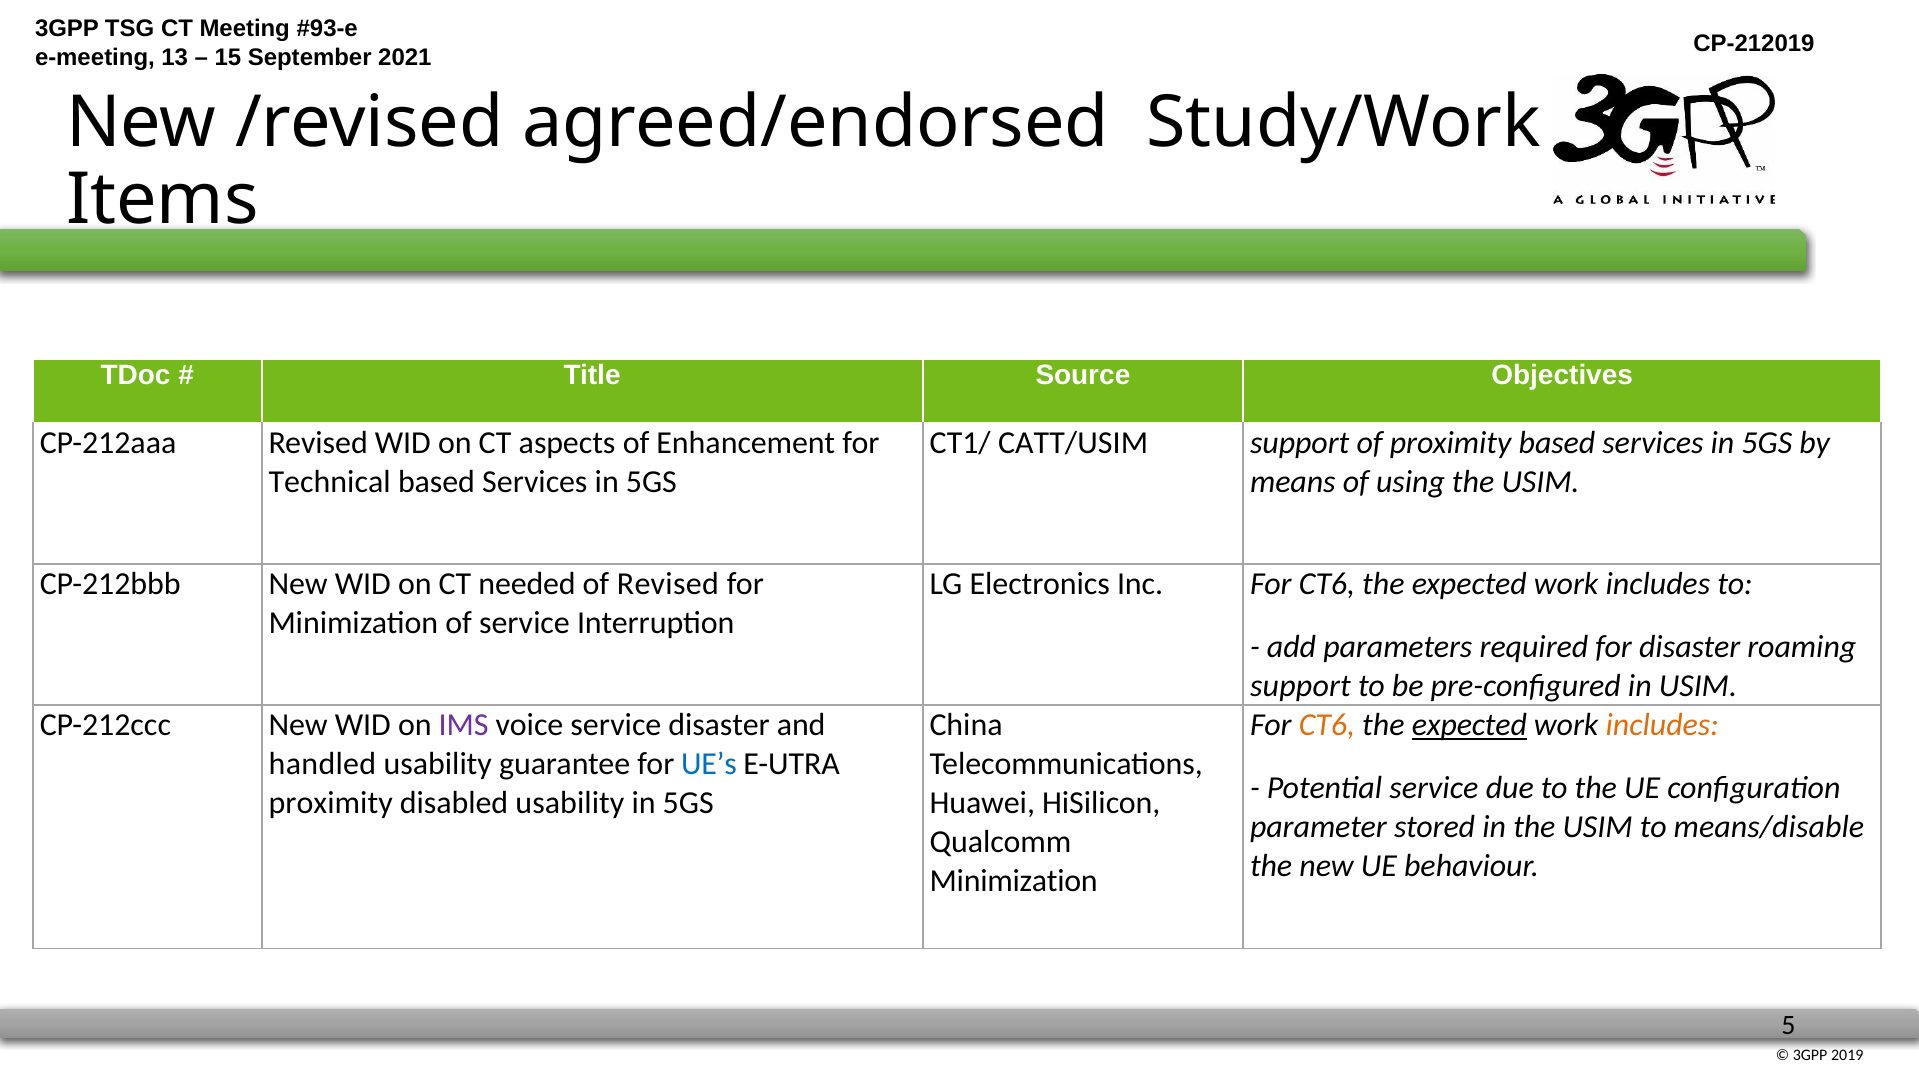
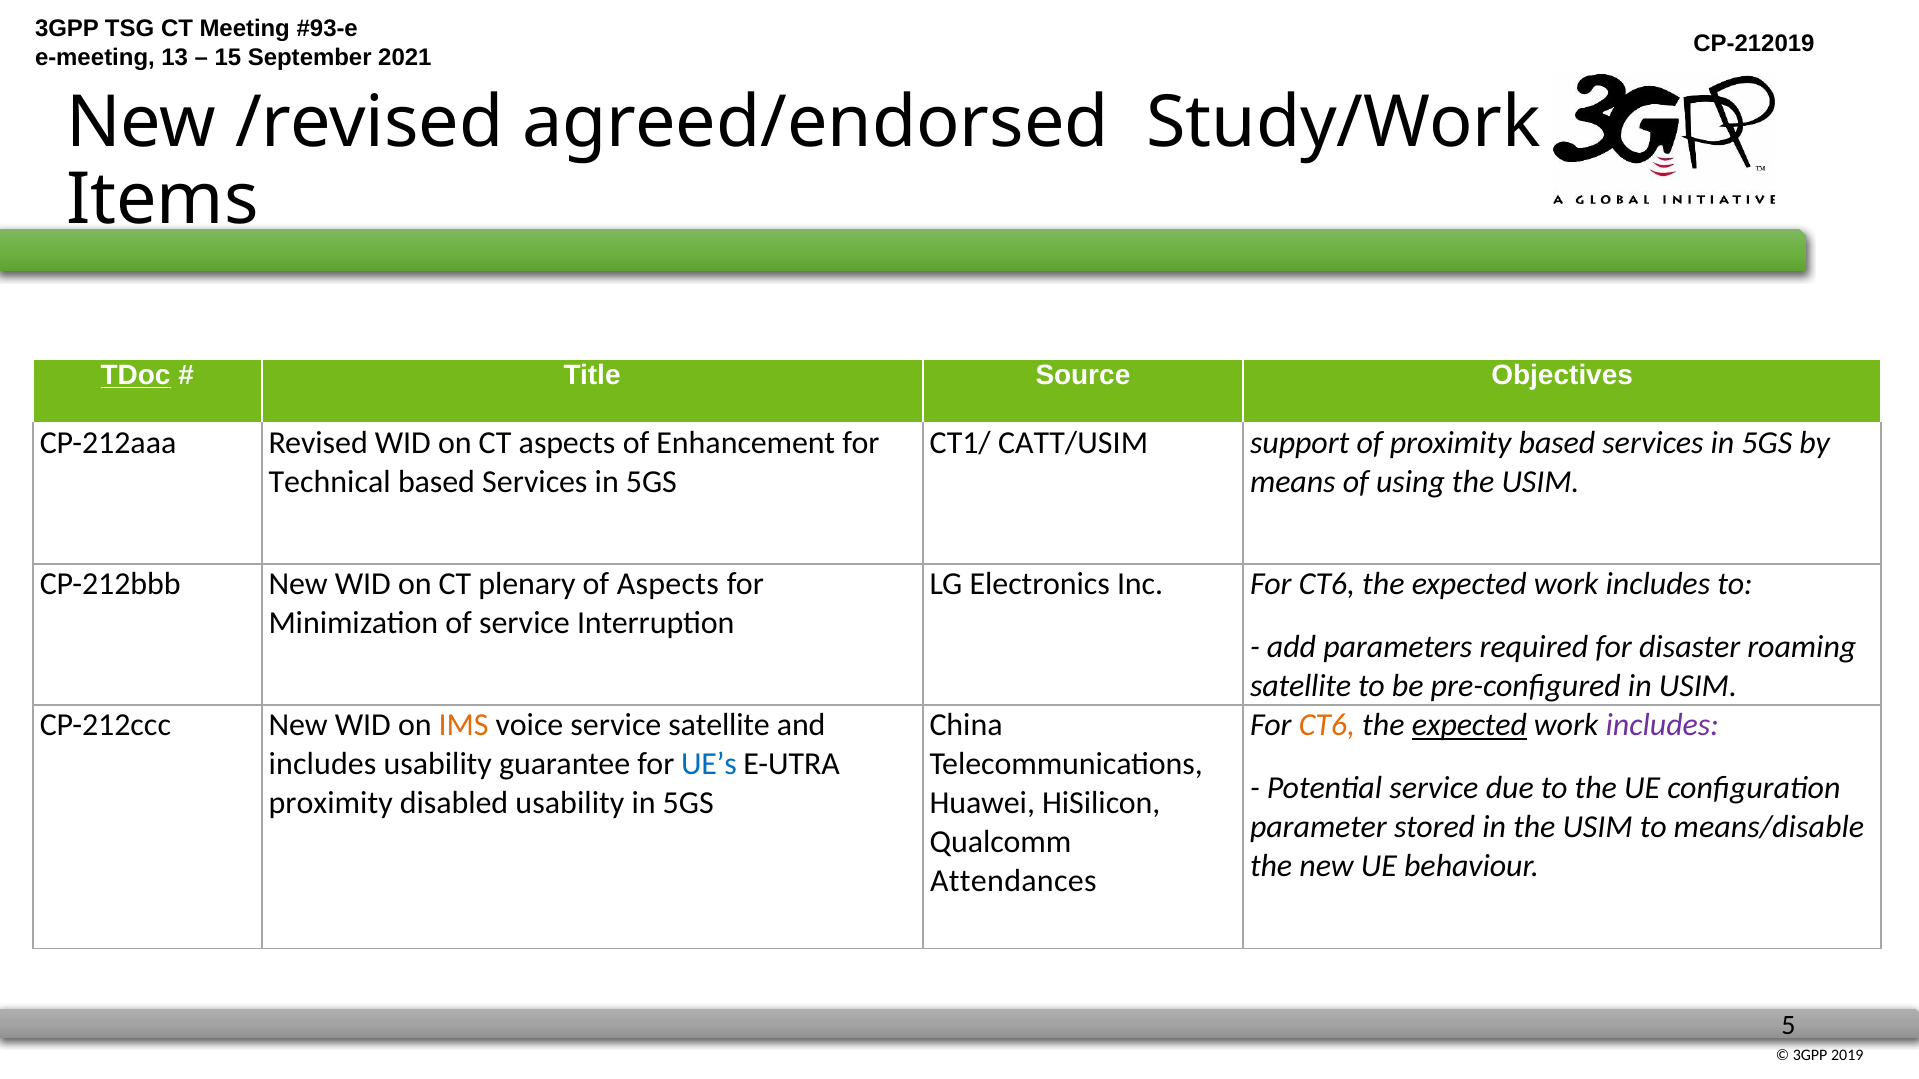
TDoc underline: none -> present
needed: needed -> plenary
of Revised: Revised -> Aspects
support at (1300, 686): support -> satellite
IMS colour: purple -> orange
service disaster: disaster -> satellite
includes at (1662, 725) colour: orange -> purple
handled at (322, 764): handled -> includes
Minimization at (1014, 882): Minimization -> Attendances
